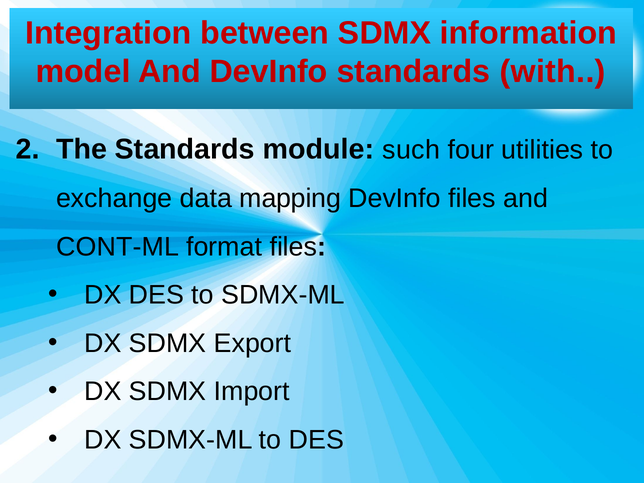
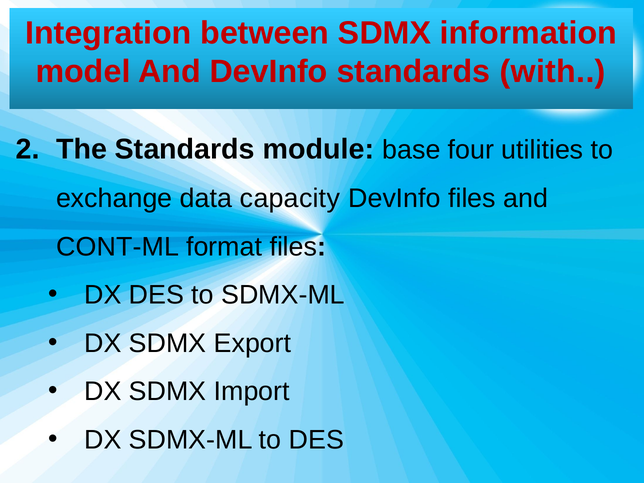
such: such -> base
mapping: mapping -> capacity
